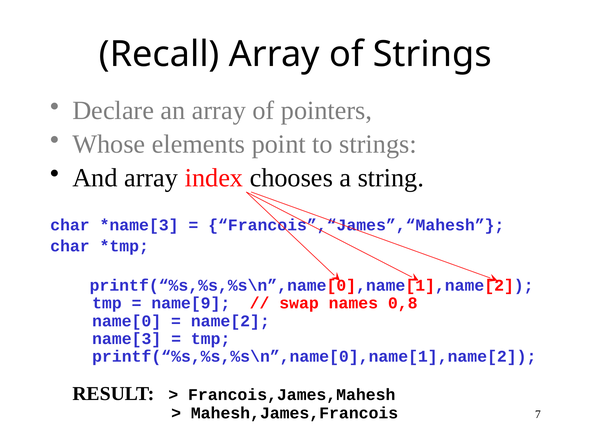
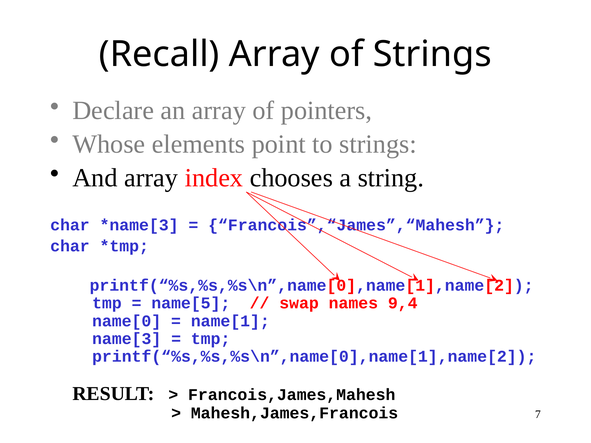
name[9: name[9 -> name[5
0,8: 0,8 -> 9,4
name[2: name[2 -> name[1
